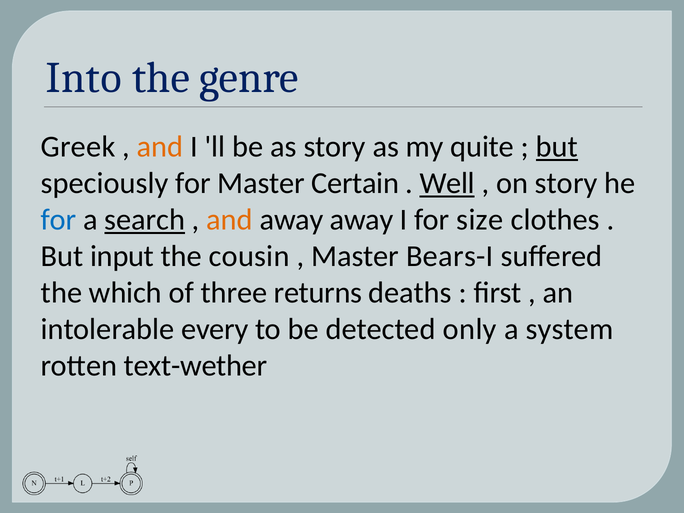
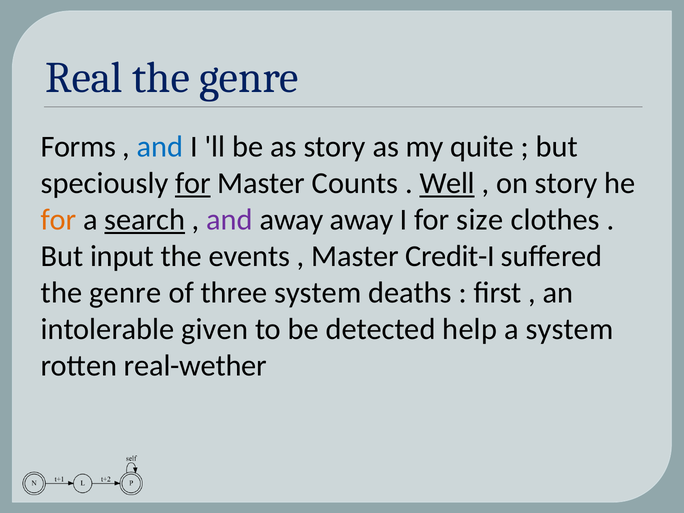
Into: Into -> Real
Greek: Greek -> Forms
and at (160, 147) colour: orange -> blue
but at (557, 147) underline: present -> none
for at (193, 183) underline: none -> present
Certain: Certain -> Counts
for at (59, 220) colour: blue -> orange
and at (230, 220) colour: orange -> purple
cousin: cousin -> events
Bears-I: Bears-I -> Credit-I
which at (125, 293): which -> genre
three returns: returns -> system
every: every -> given
only: only -> help
text-wether: text-wether -> real-wether
